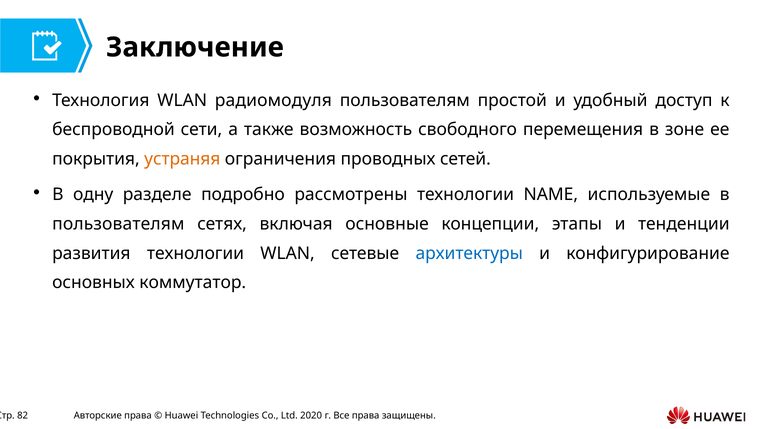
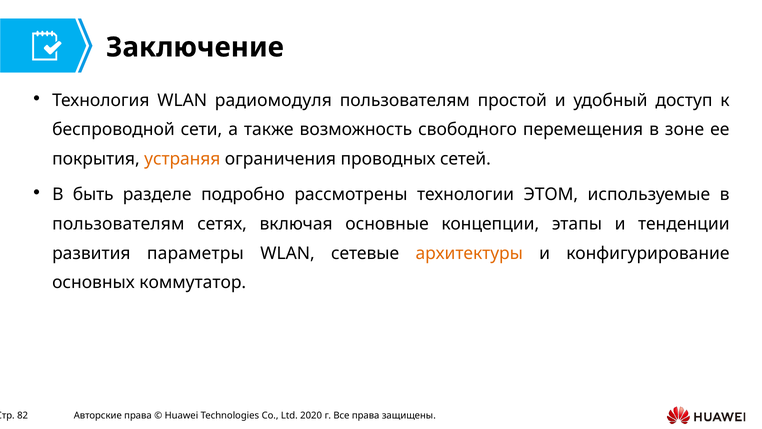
одну: одну -> быть
NAME: NAME -> ЭТОМ
развития технологии: технологии -> параметры
архитектуры colour: blue -> orange
